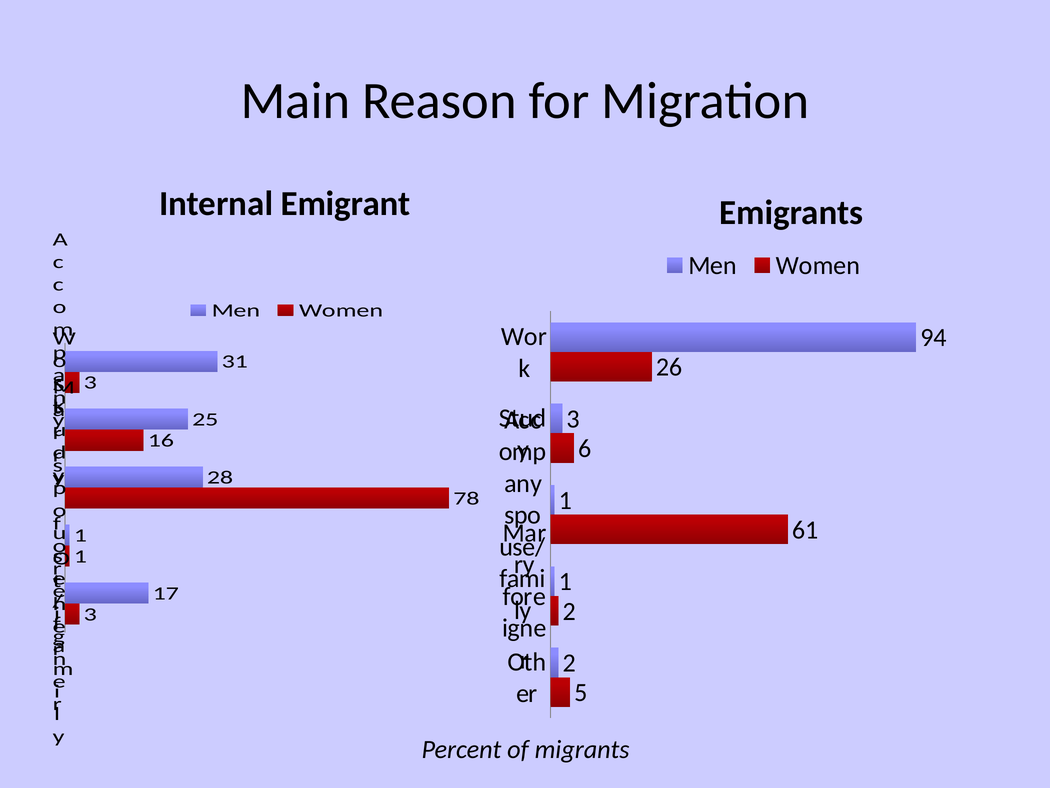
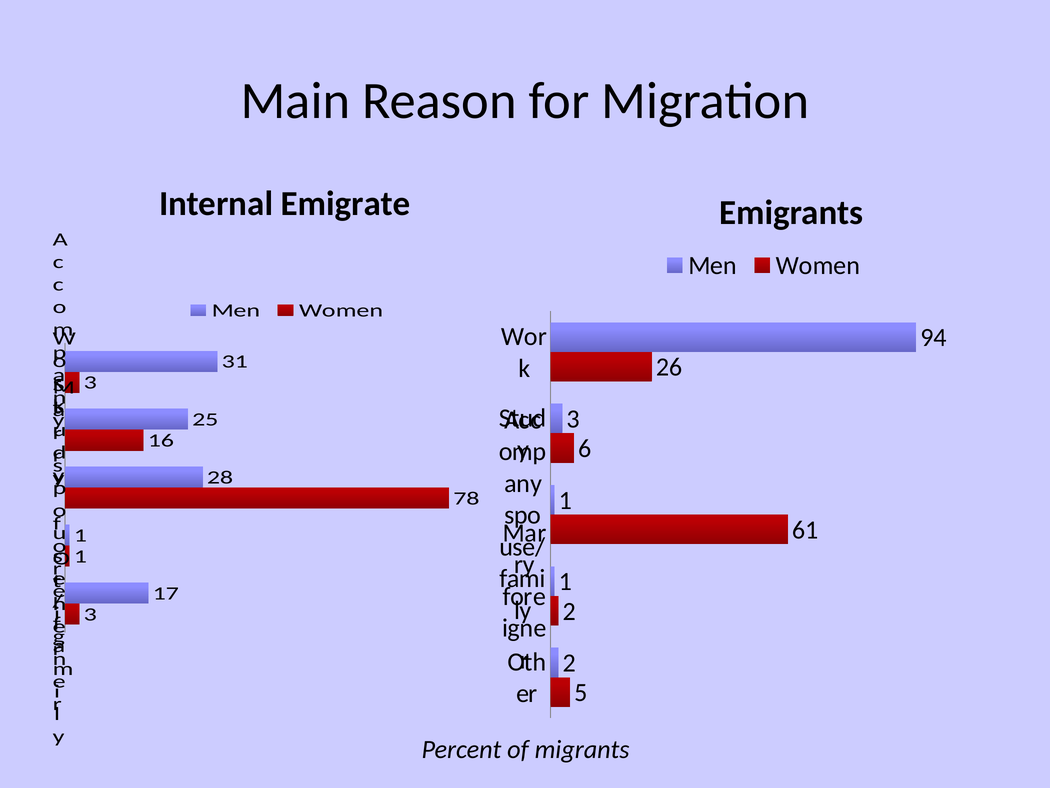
Emigrant: Emigrant -> Emigrate
